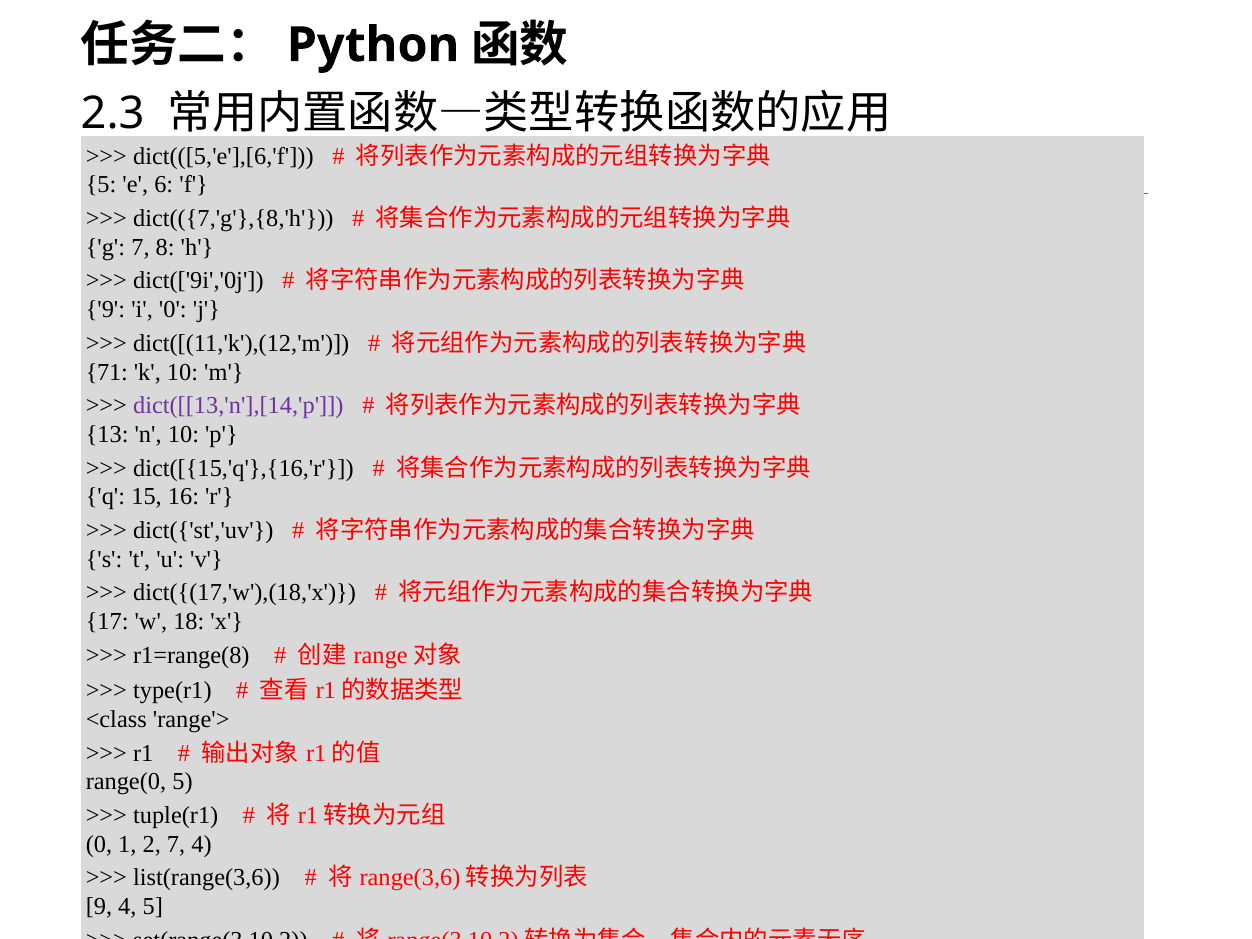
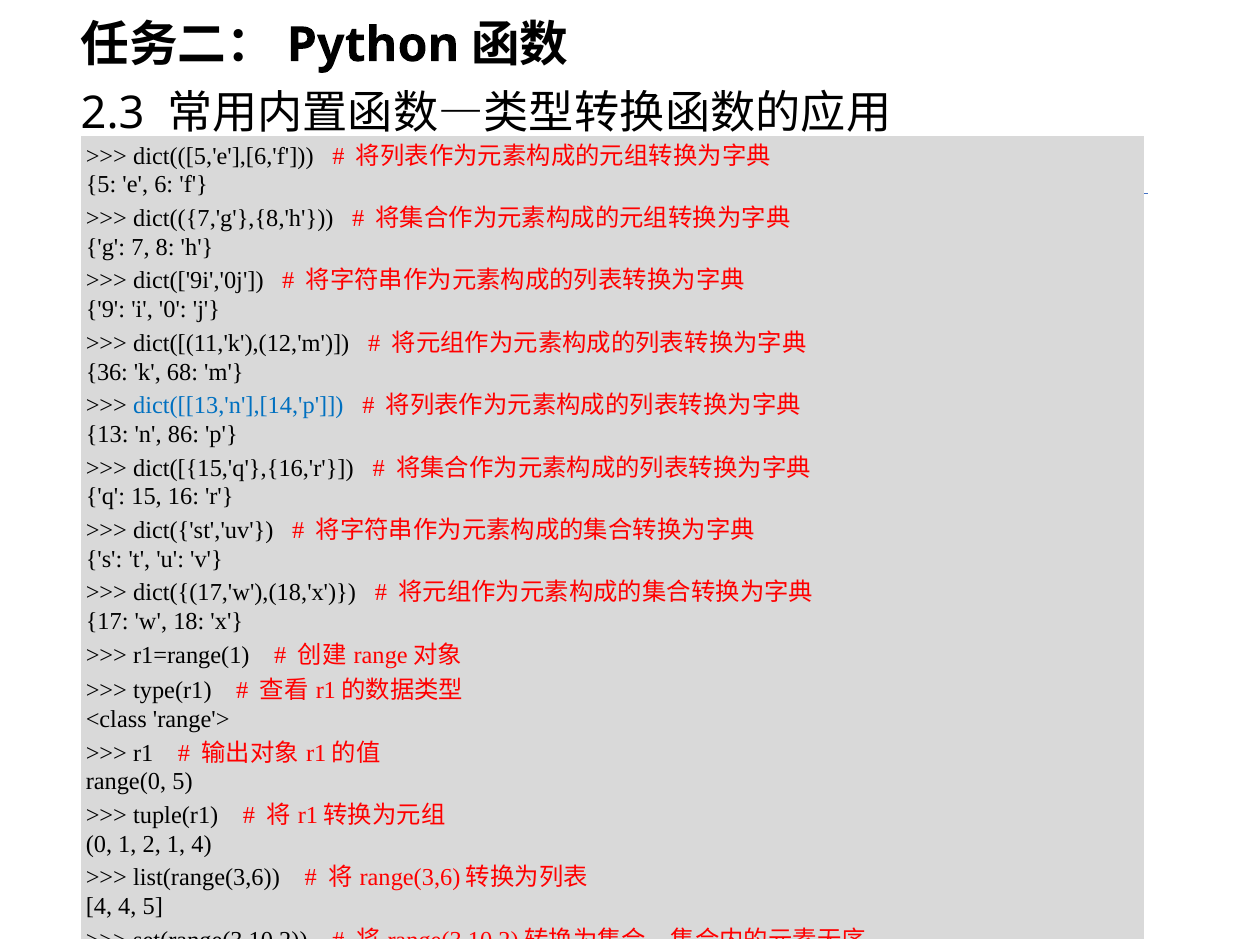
71: 71 -> 36
k 10: 10 -> 68
dict([[13,'n'],[14,'p colour: purple -> blue
n 10: 10 -> 86
r1=range(8: r1=range(8 -> r1=range(1
2 7: 7 -> 1
9 at (99, 907): 9 -> 4
